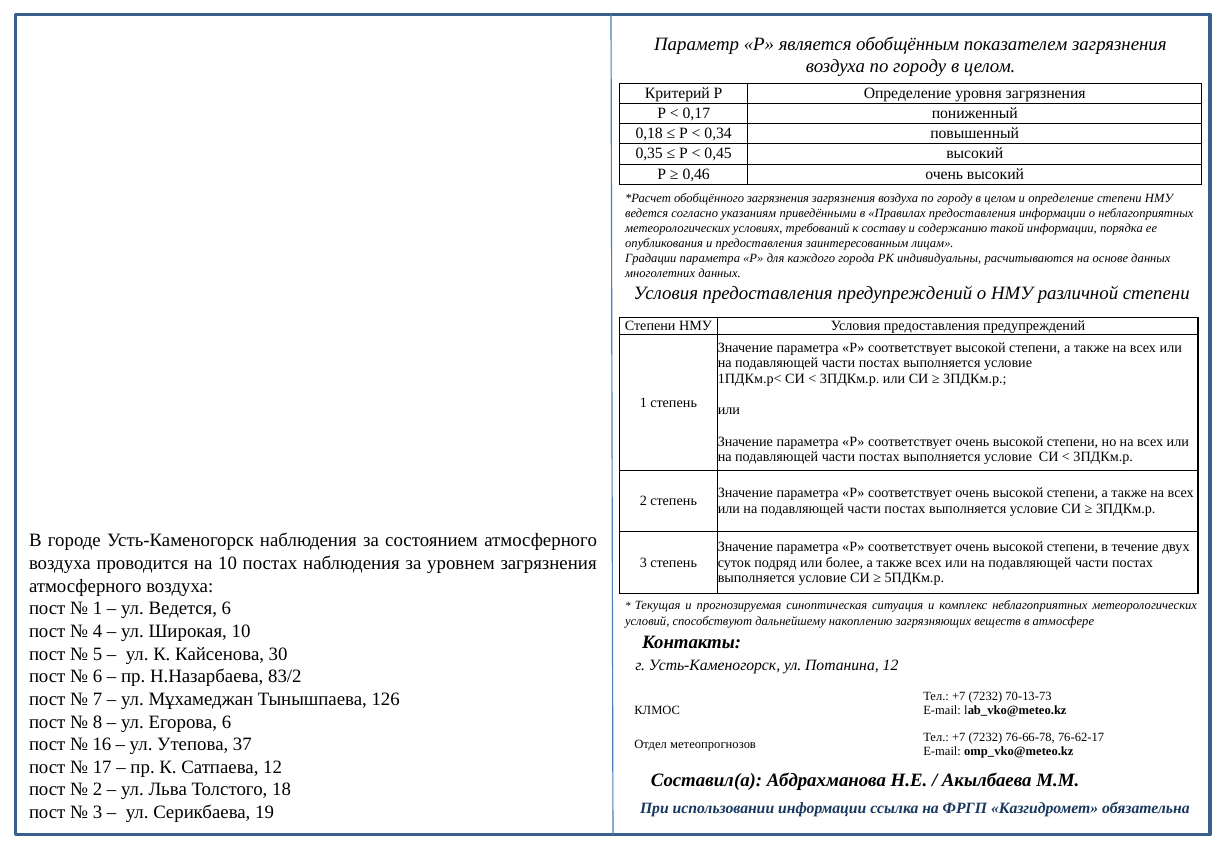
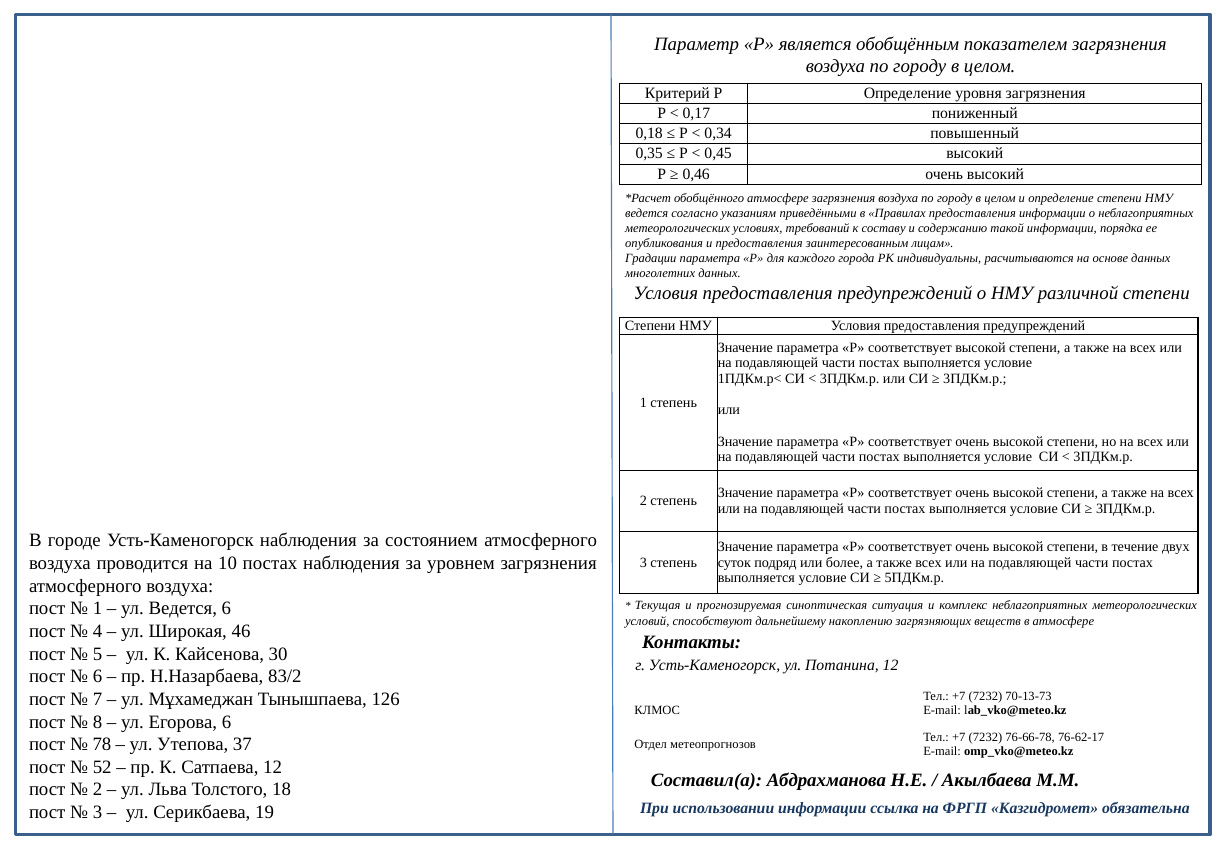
обобщённого загрязнения: загрязнения -> атмосфере
Широкая 10: 10 -> 46
16: 16 -> 78
17: 17 -> 52
